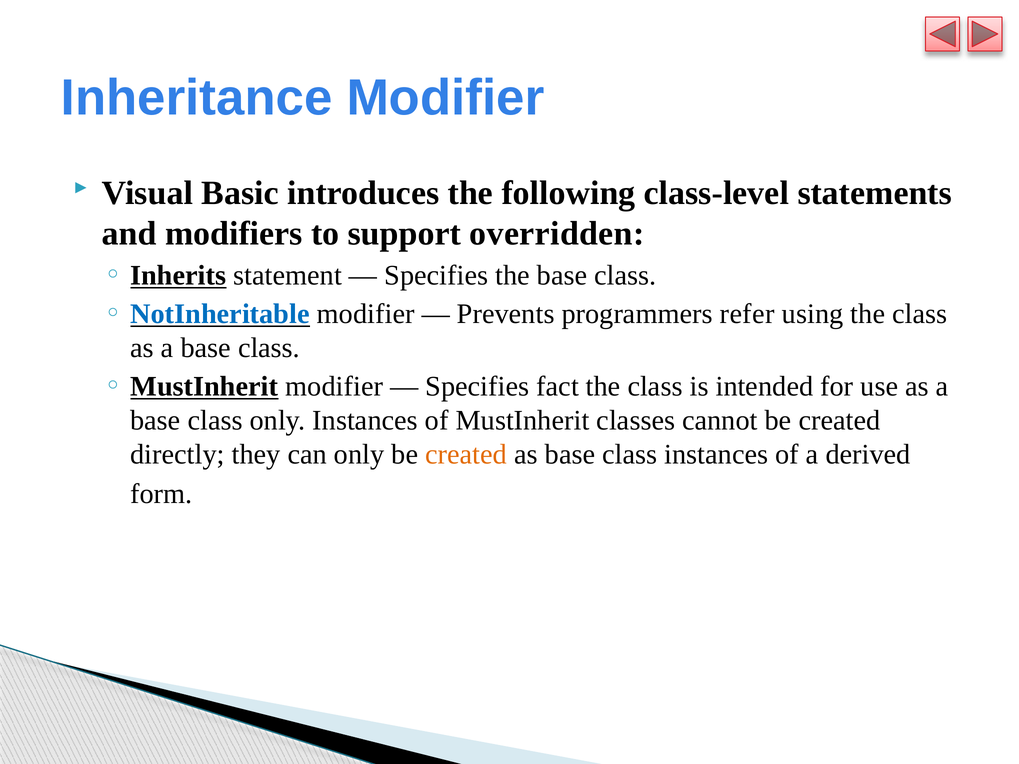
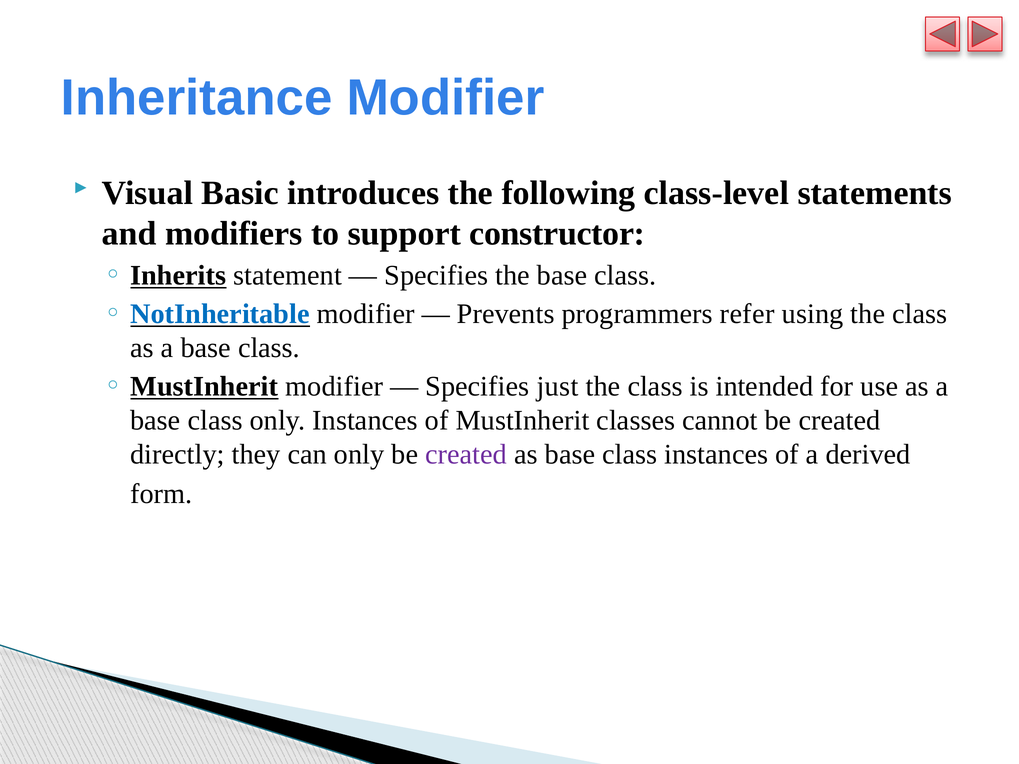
overridden: overridden -> constructor
fact: fact -> just
created at (466, 454) colour: orange -> purple
